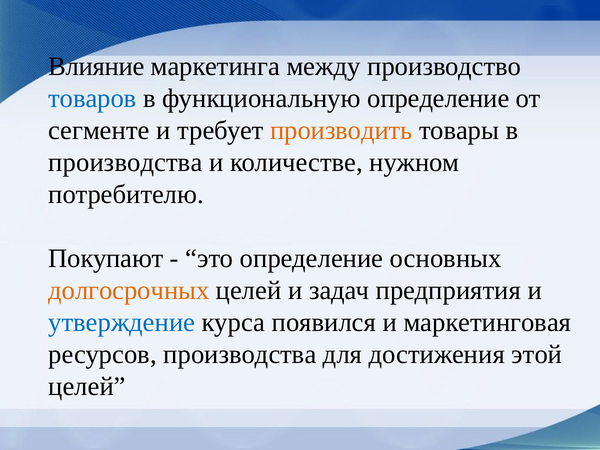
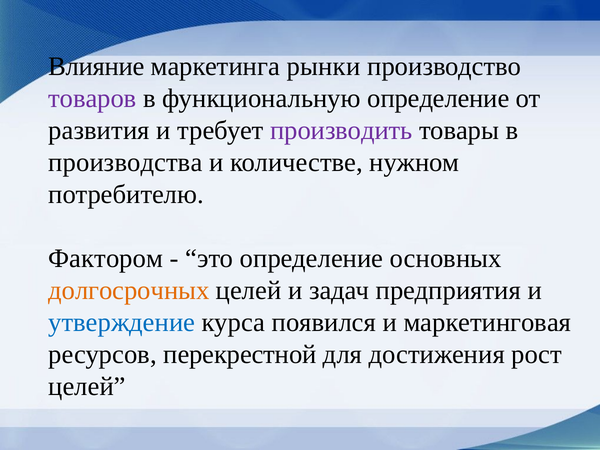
между: между -> рынки
товаров colour: blue -> purple
сегменте: сегменте -> развития
производить colour: orange -> purple
Покупают: Покупают -> Фактором
ресурсов производства: производства -> перекрестной
этой: этой -> рост
